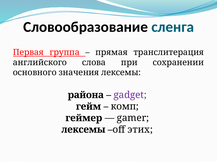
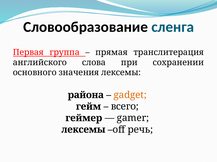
gadget colour: purple -> orange
комп: комп -> всего
этих: этих -> речь
